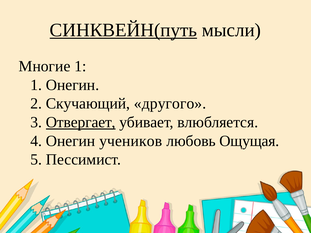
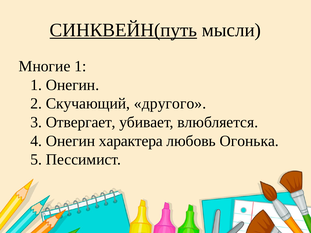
Отвергает underline: present -> none
учеников: учеников -> характера
Ощущая: Ощущая -> Огонька
